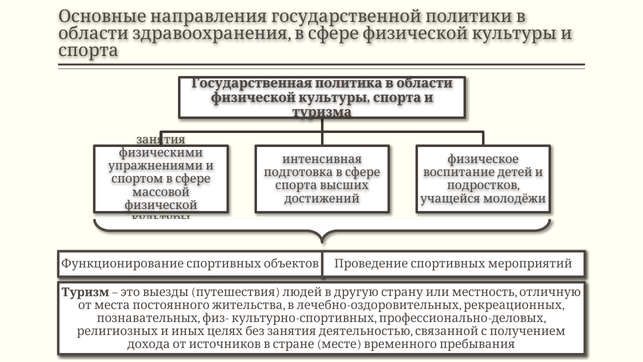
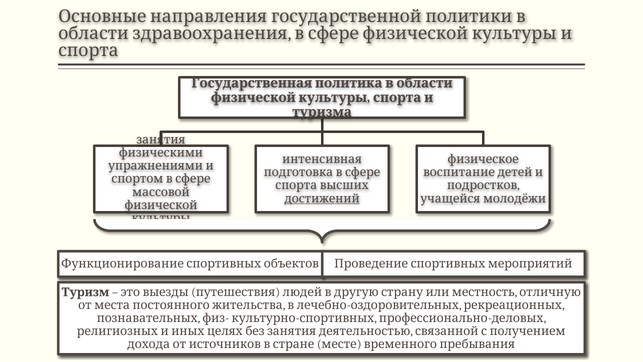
достижений underline: none -> present
